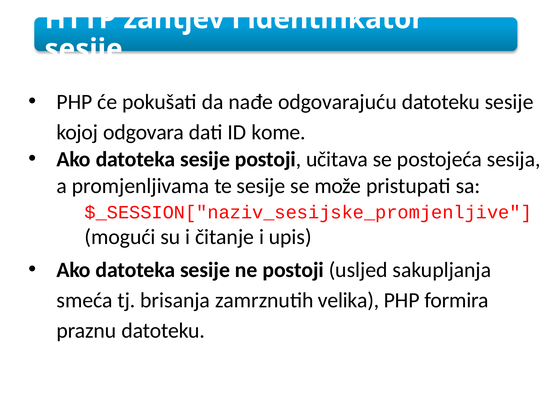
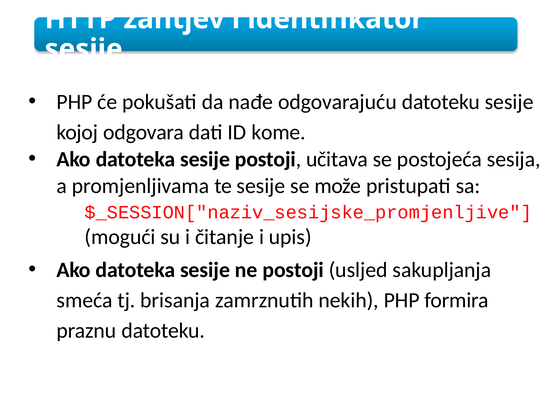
velika: velika -> nekih
